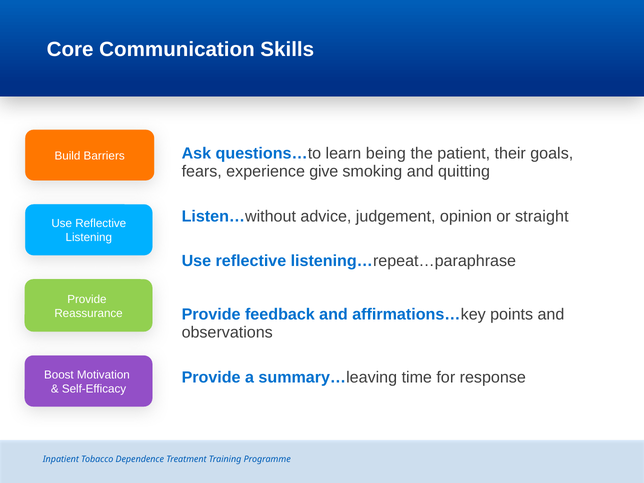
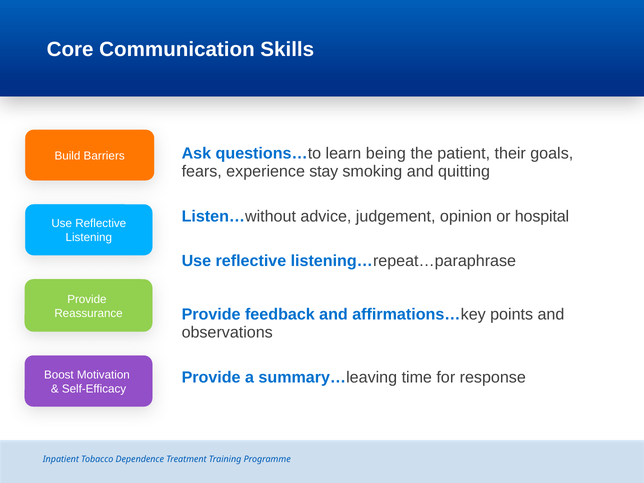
give: give -> stay
straight: straight -> hospital
